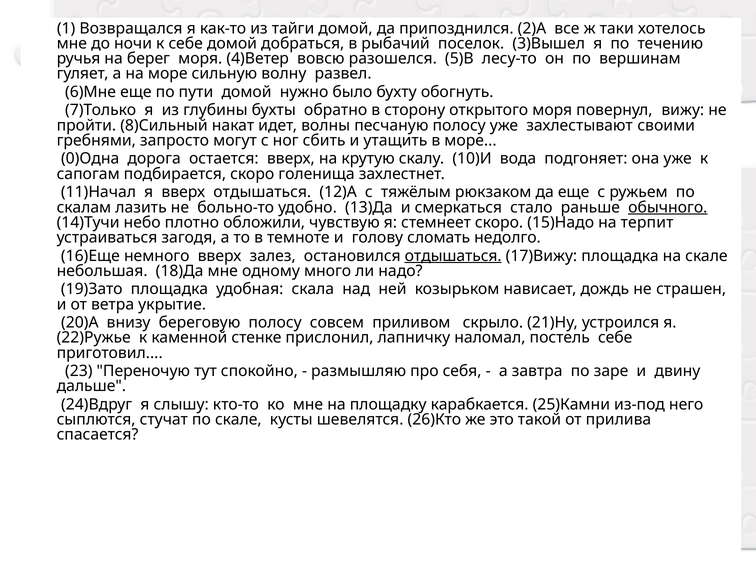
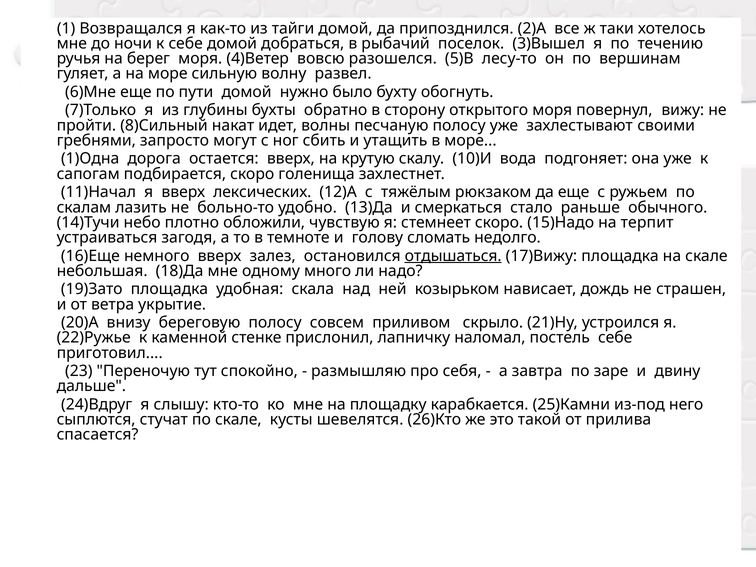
0)Одна: 0)Одна -> 1)Одна
вверх отдышаться: отдышаться -> лексических
обычного underline: present -> none
